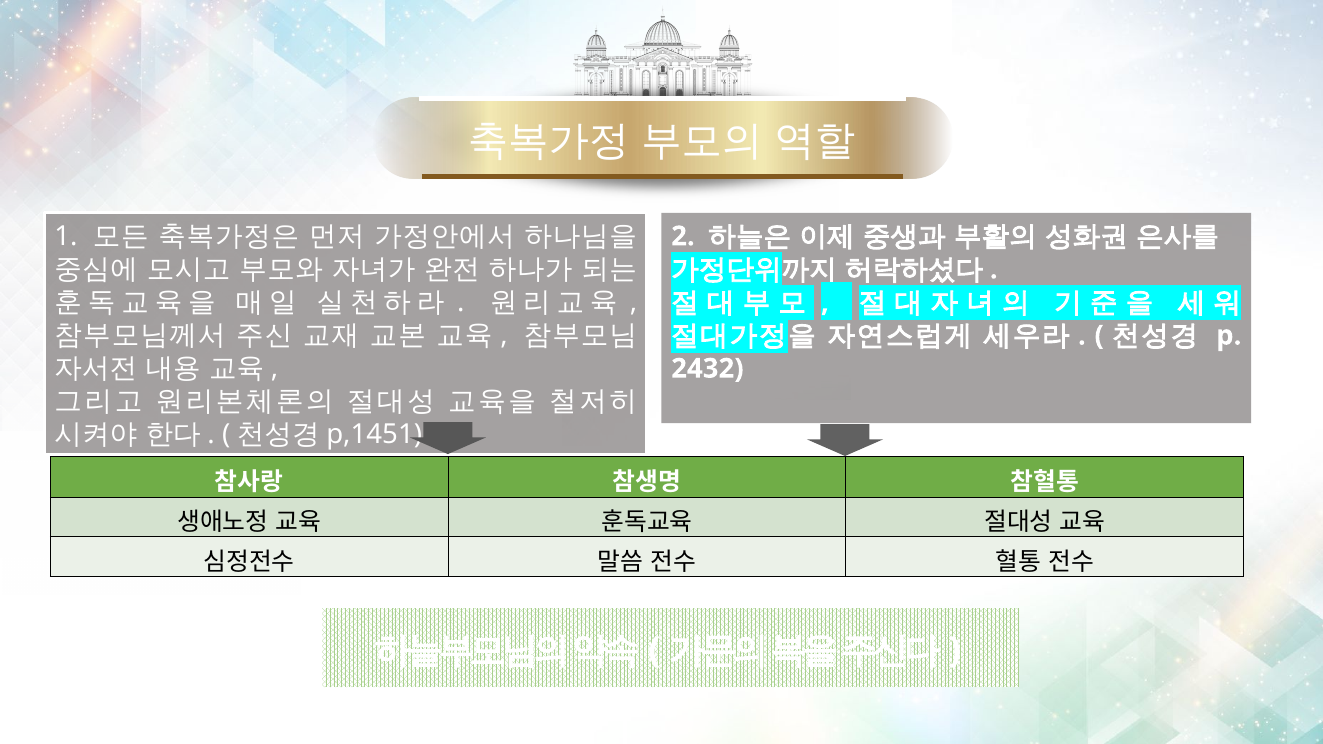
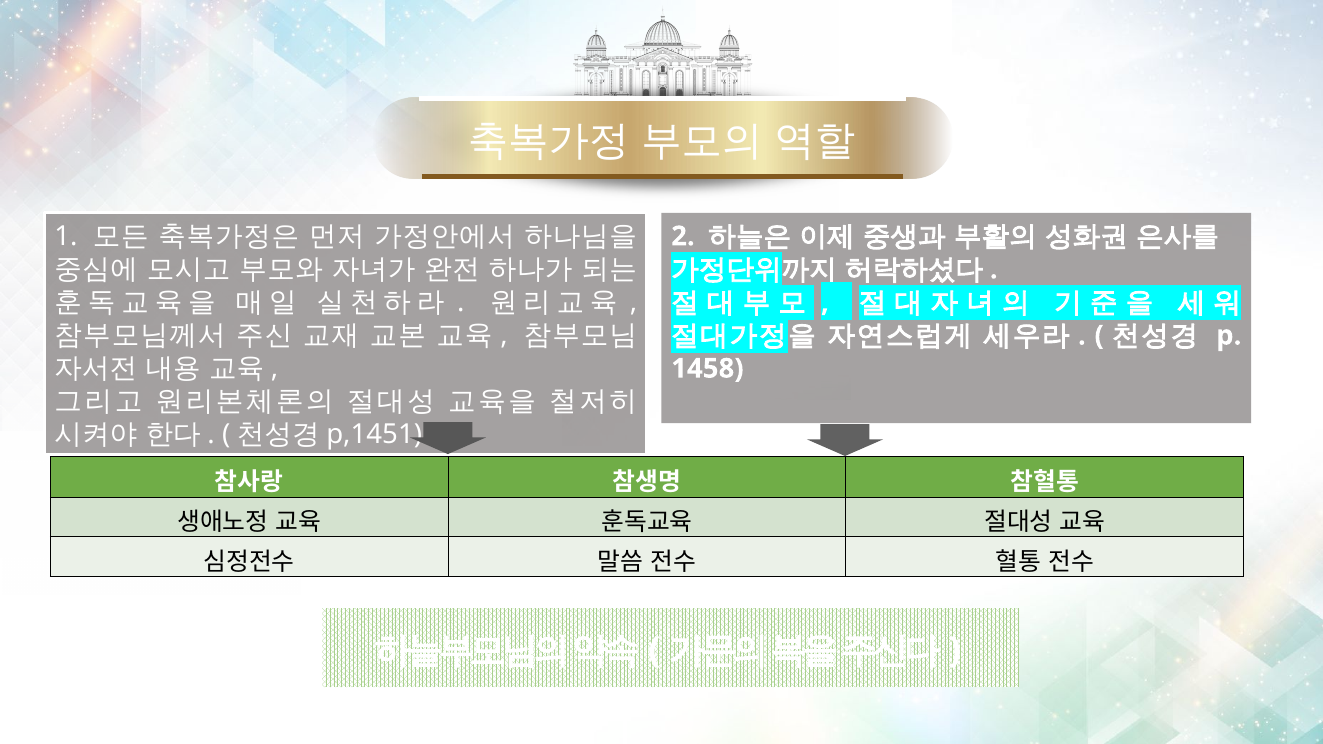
2432: 2432 -> 1458
